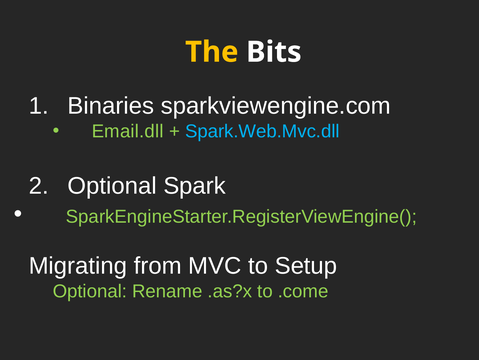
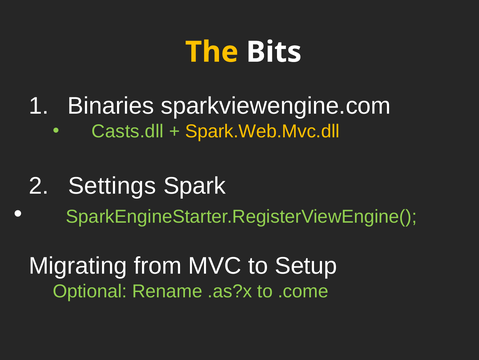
Email.dll: Email.dll -> Casts.dll
Spark.Web.Mvc.dll colour: light blue -> yellow
Optional at (112, 186): Optional -> Settings
